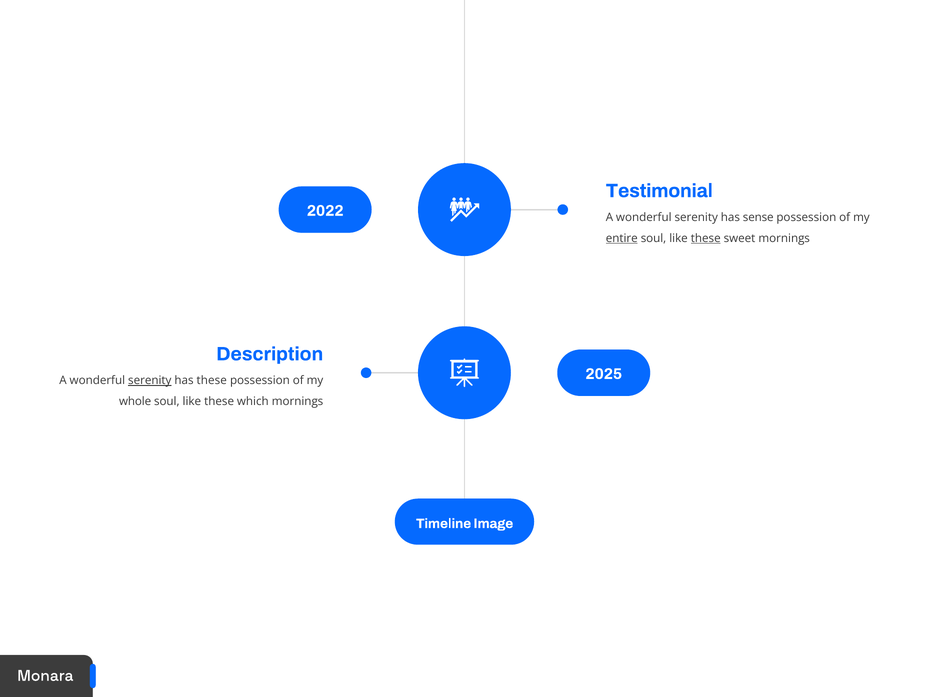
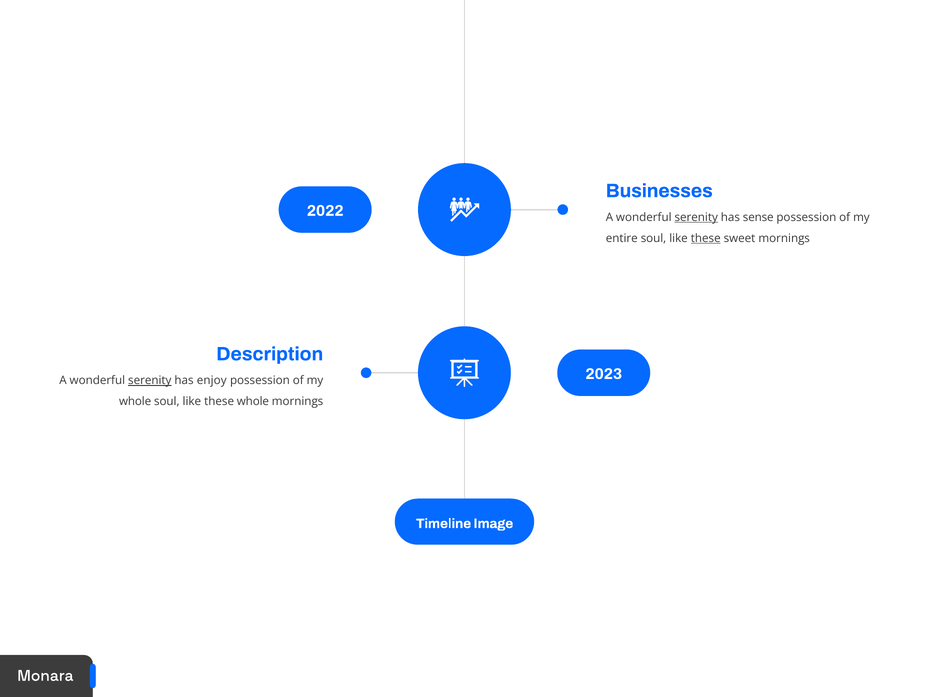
Testimonial: Testimonial -> Businesses
serenity at (696, 217) underline: none -> present
entire underline: present -> none
2025: 2025 -> 2023
has these: these -> enjoy
these which: which -> whole
